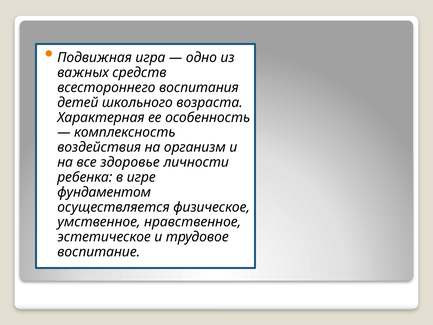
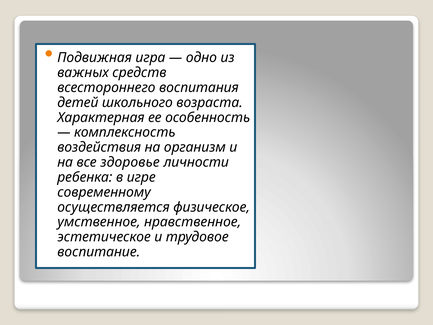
фундаментом: фундаментом -> современному
